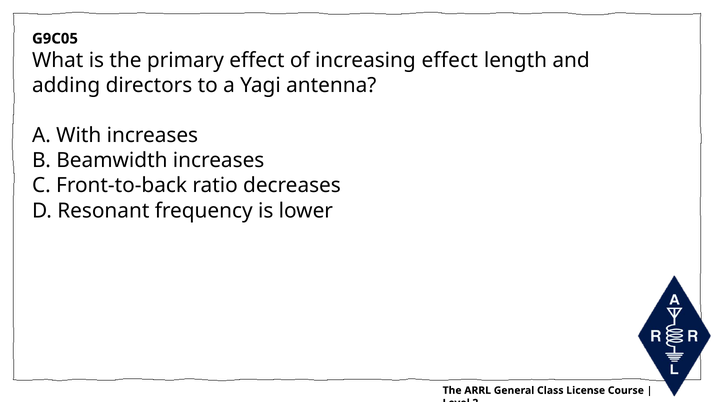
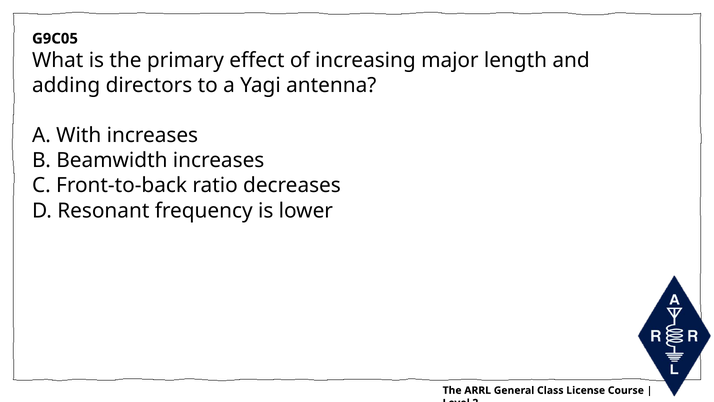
increasing effect: effect -> major
